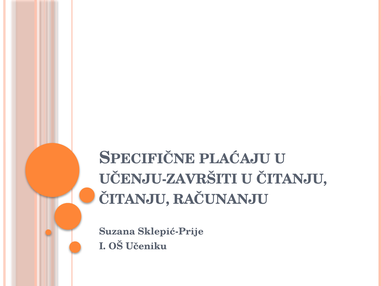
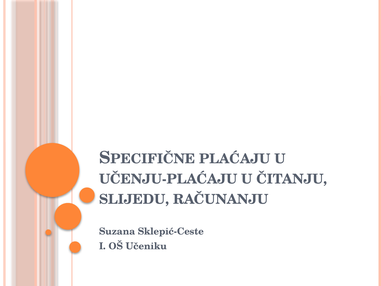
UČENJU-ZAVRŠITI: UČENJU-ZAVRŠITI -> UČENJU-PLAĆAJU
ČITANJU at (134, 199): ČITANJU -> SLIJEDU
Sklepić-Prije: Sklepić-Prije -> Sklepić-Ceste
